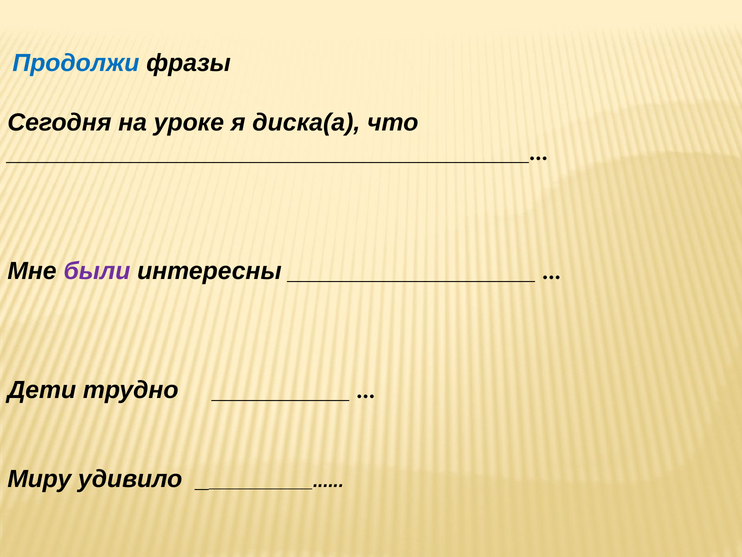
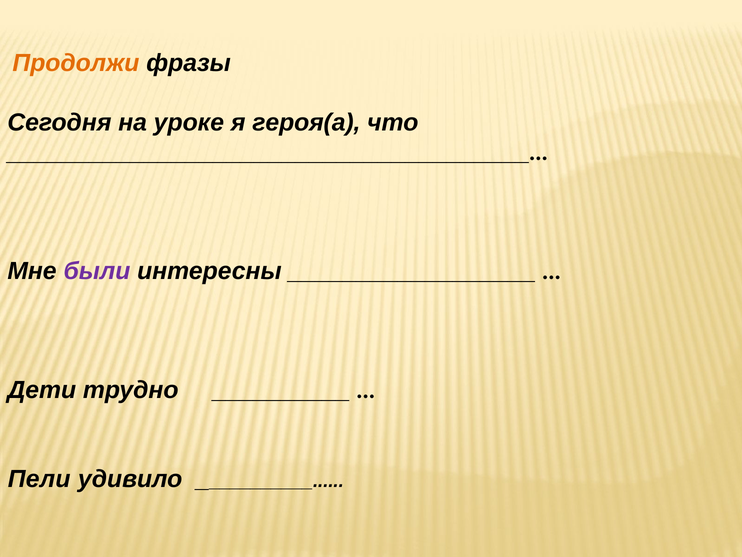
Продолжи colour: blue -> orange
диска(а: диска(а -> героя(а
Миру: Миру -> Пели
